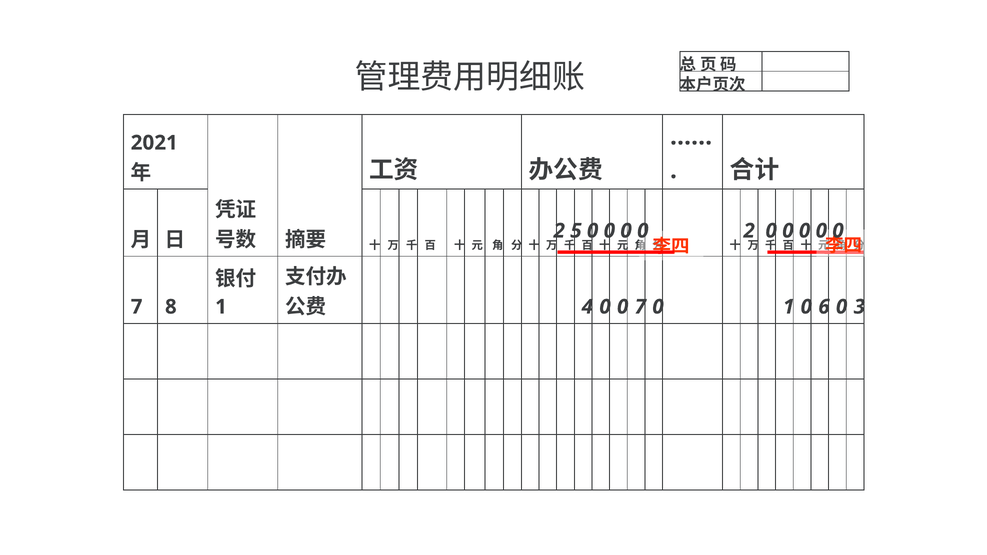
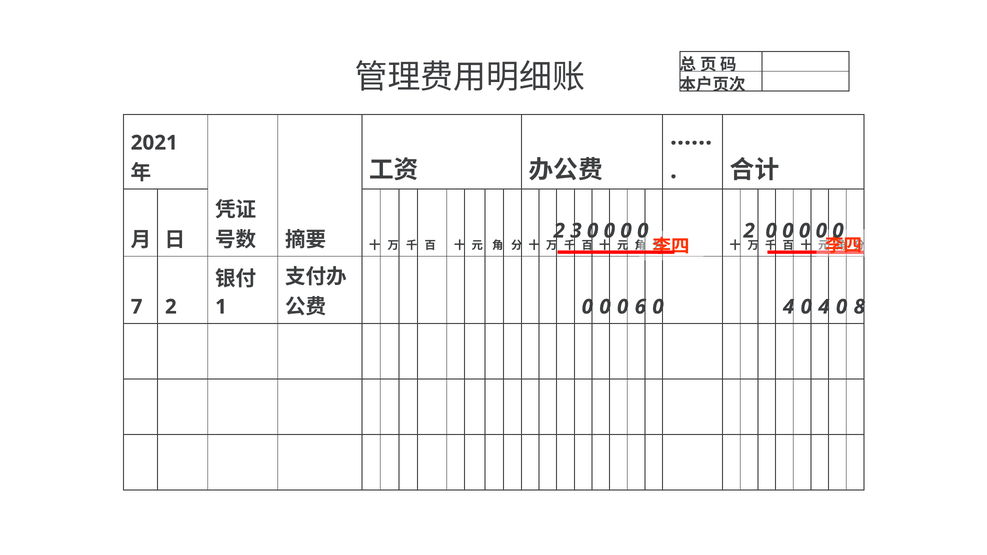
5: 5 -> 3
4 at (587, 307): 4 -> 0
0 7: 7 -> 6
1 at (789, 307): 1 -> 4
6 at (824, 307): 6 -> 4
3: 3 -> 8
7 8: 8 -> 2
